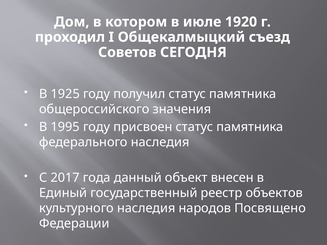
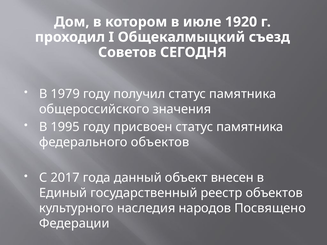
1925: 1925 -> 1979
федерального наследия: наследия -> объектов
